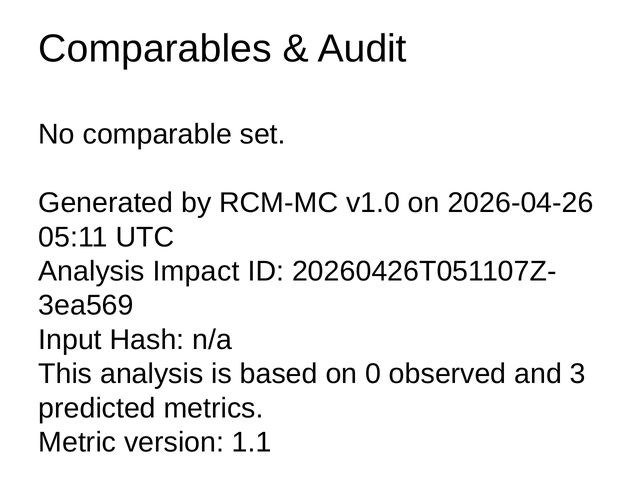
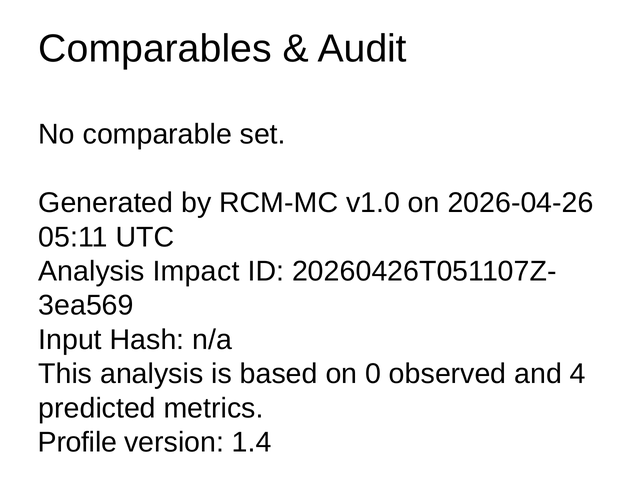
3: 3 -> 4
Metric: Metric -> Profile
1.1: 1.1 -> 1.4
